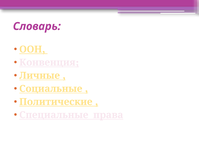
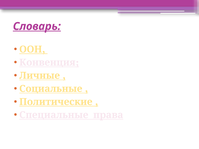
Словарь underline: none -> present
